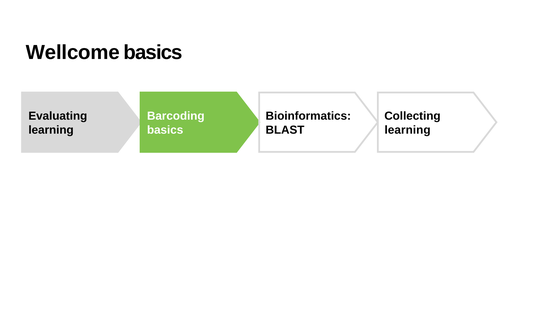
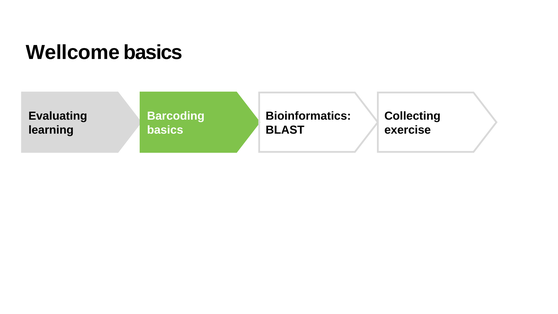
learning at (408, 130): learning -> exercise
